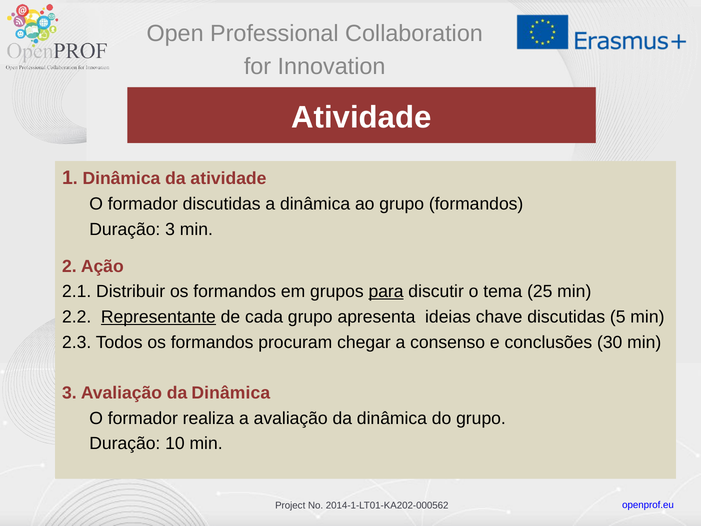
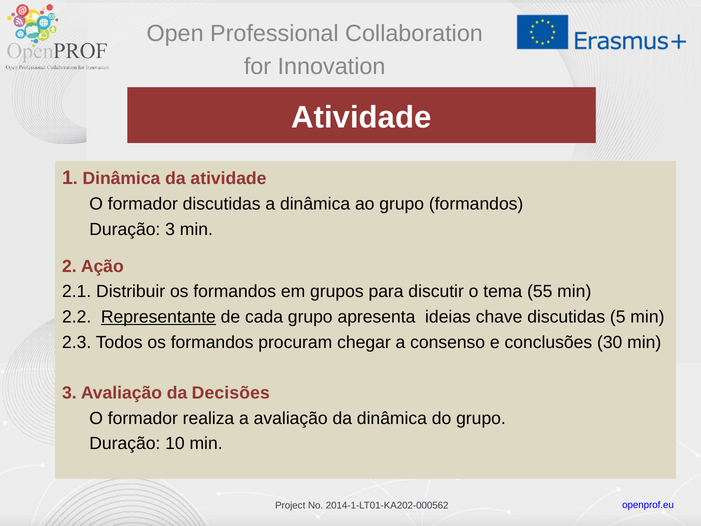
para underline: present -> none
25: 25 -> 55
3 Avaliação da Dinâmica: Dinâmica -> Decisões
